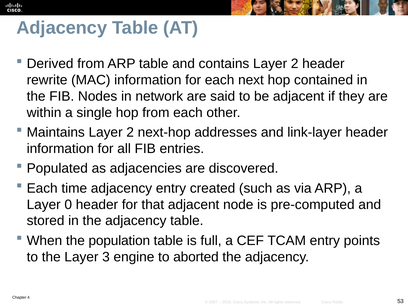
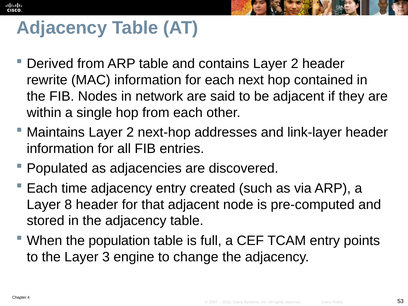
0: 0 -> 8
aborted: aborted -> change
